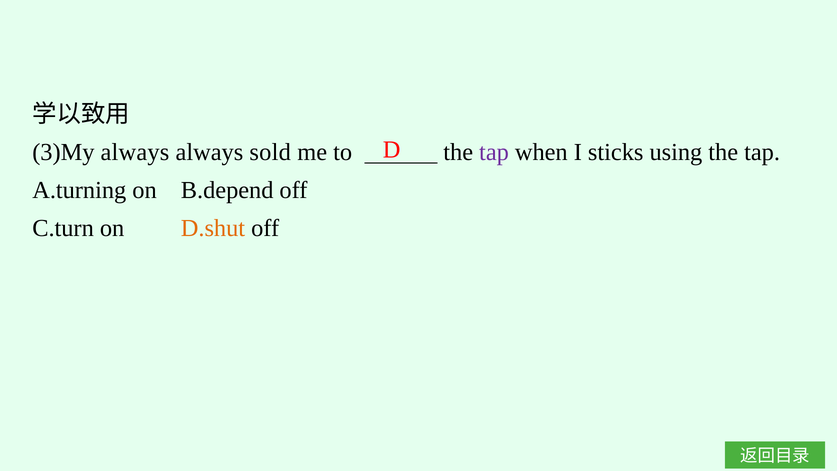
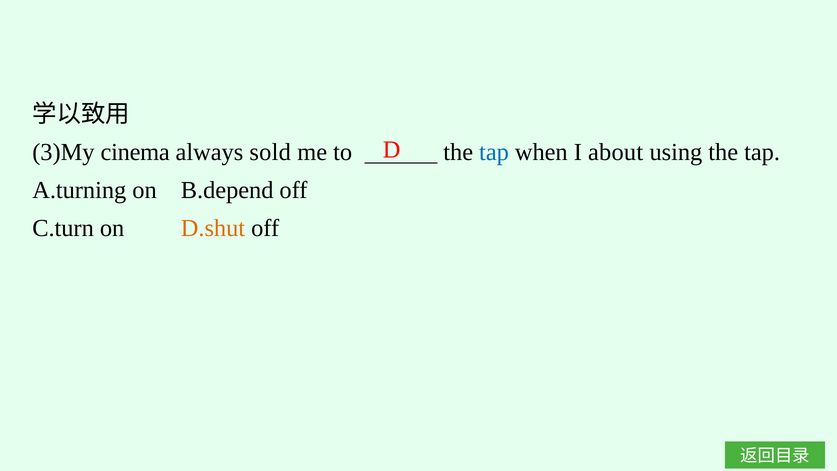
3)My always: always -> cinema
tap at (494, 152) colour: purple -> blue
sticks: sticks -> about
